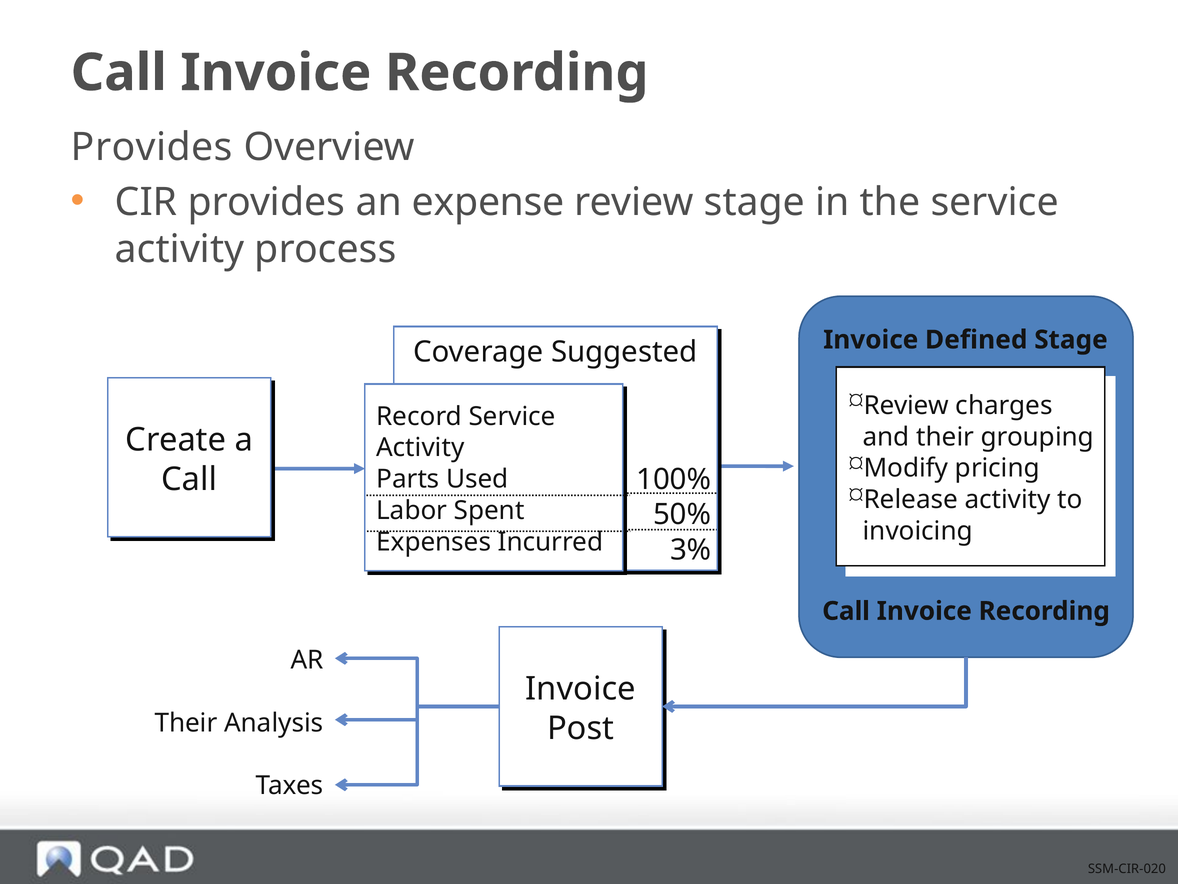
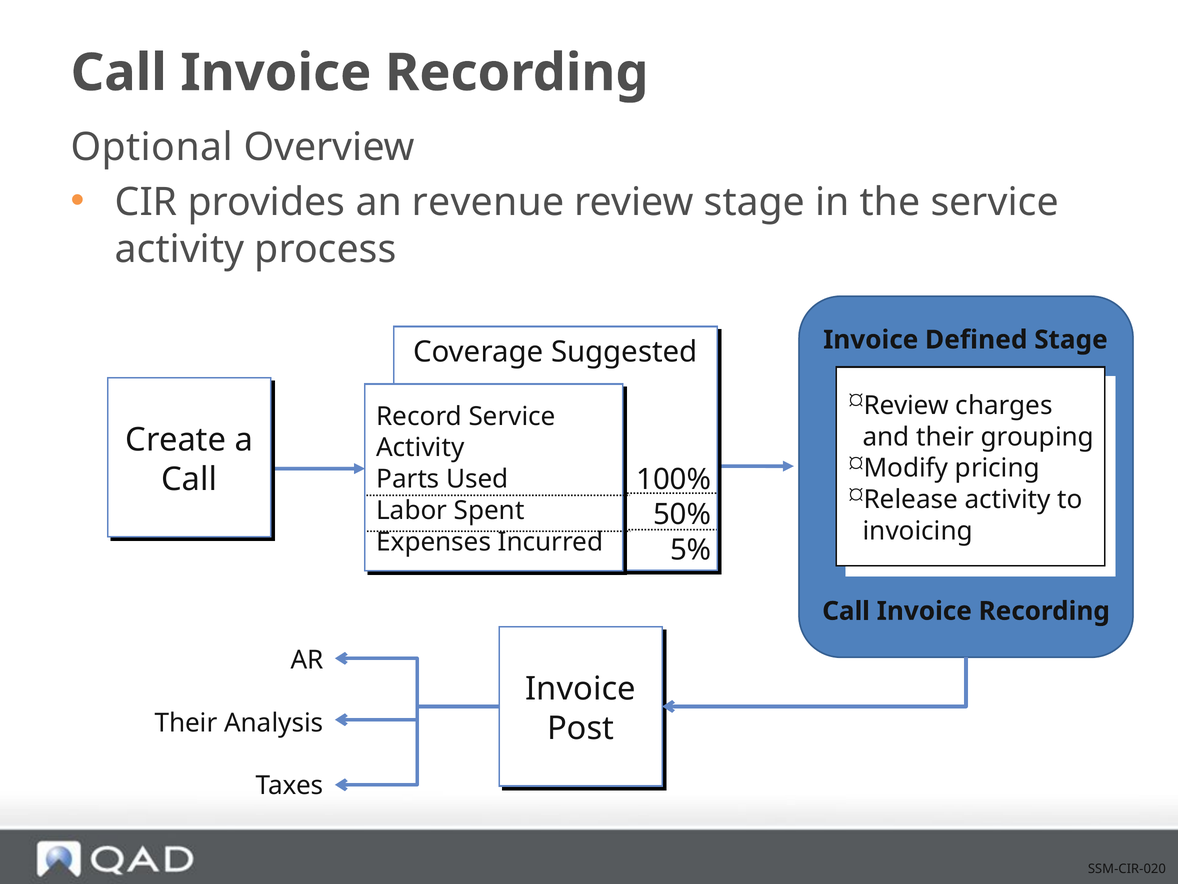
Provides at (152, 147): Provides -> Optional
expense: expense -> revenue
3%: 3% -> 5%
